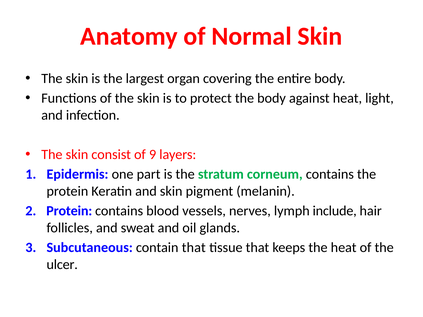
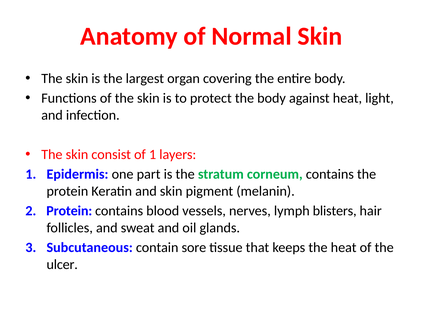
of 9: 9 -> 1
include: include -> blisters
contain that: that -> sore
